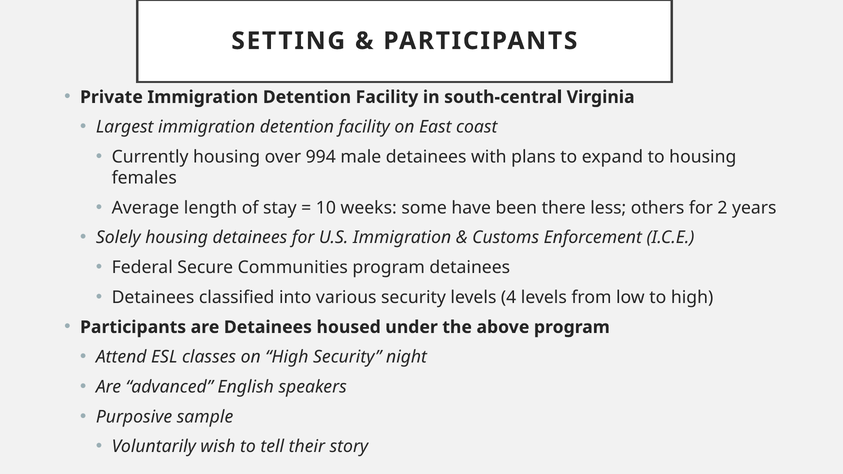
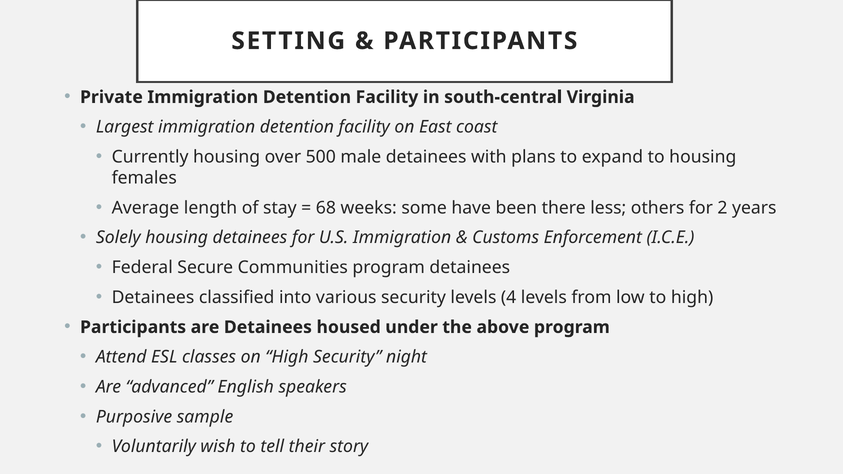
994: 994 -> 500
10: 10 -> 68
